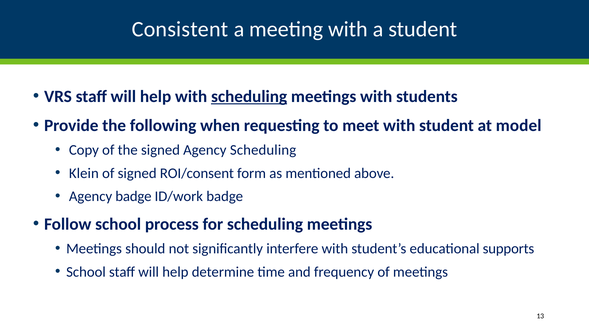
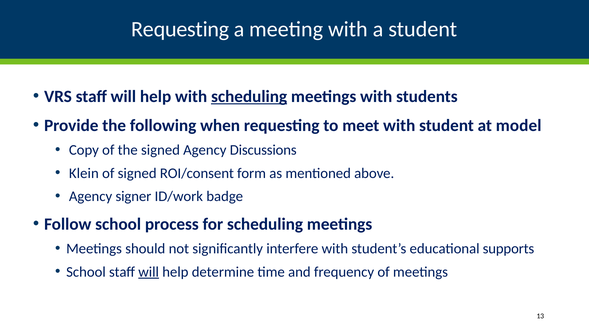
Consistent at (180, 29): Consistent -> Requesting
Agency Scheduling: Scheduling -> Discussions
Agency badge: badge -> signer
will at (149, 272) underline: none -> present
